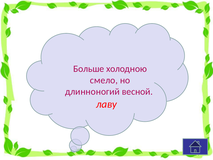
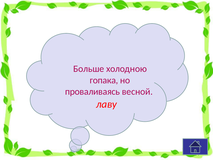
смело: смело -> гопака
длинноногий: длинноногий -> проваливаясь
